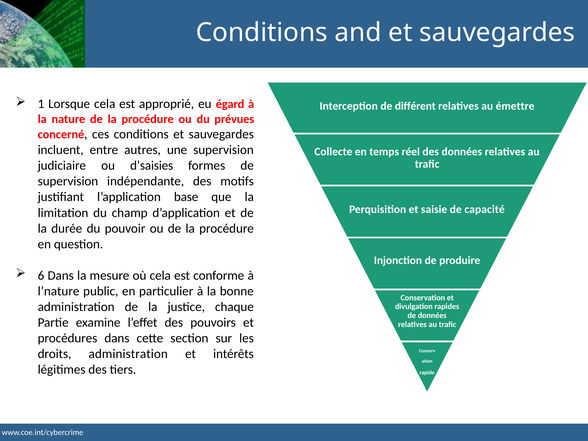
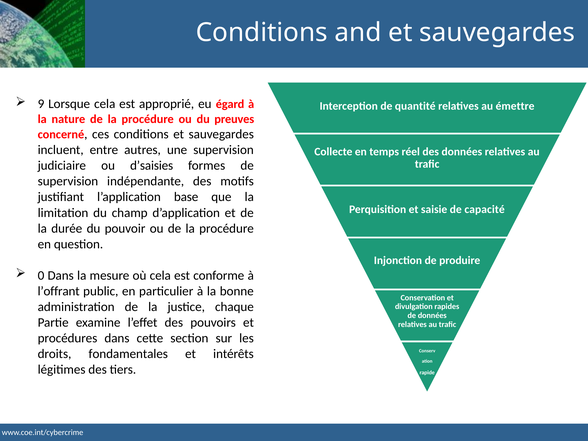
1: 1 -> 9
différent: différent -> quantité
prévues: prévues -> preuves
6: 6 -> 0
l’nature: l’nature -> l’offrant
droits administration: administration -> fondamentales
